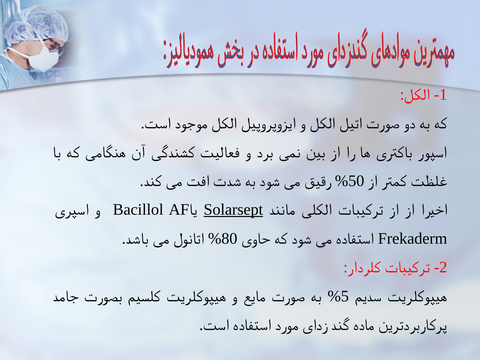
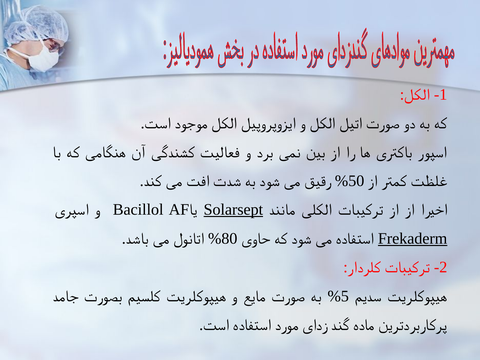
Frekaderm underline: none -> present
